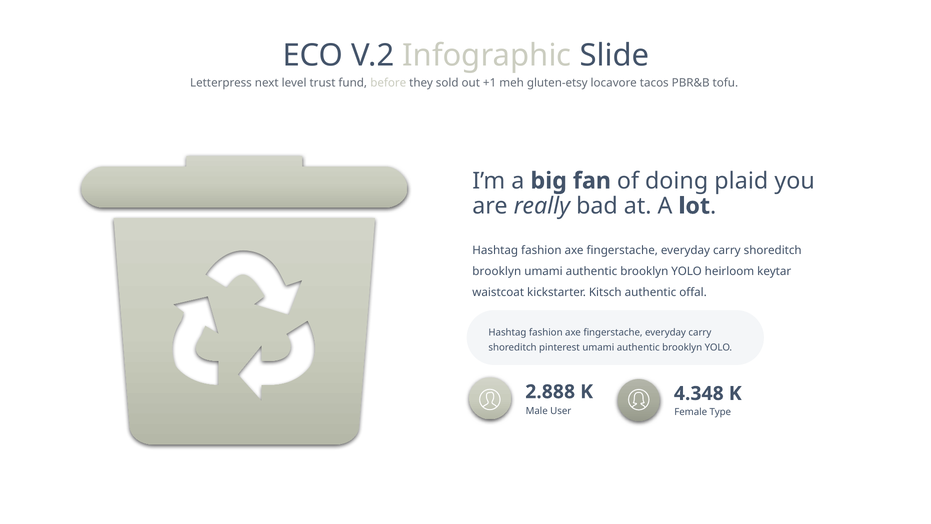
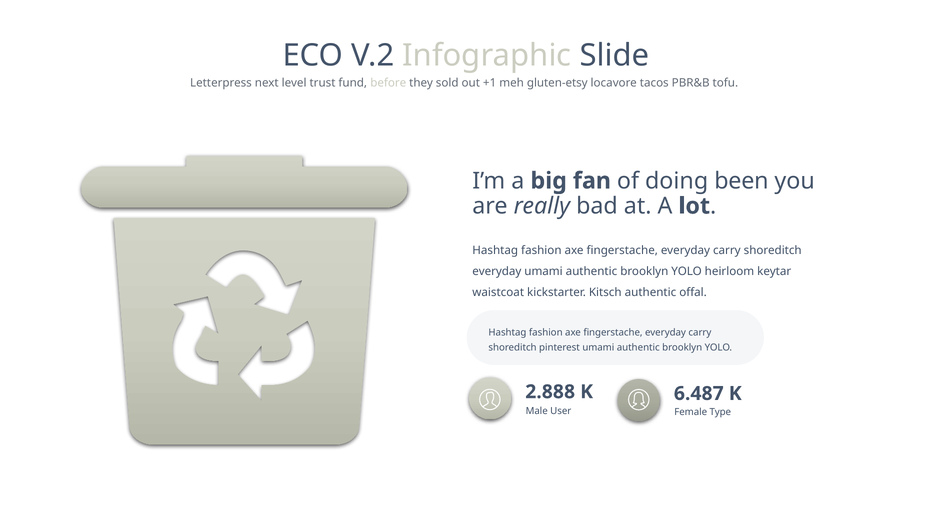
plaid: plaid -> been
brooklyn at (497, 271): brooklyn -> everyday
4.348: 4.348 -> 6.487
